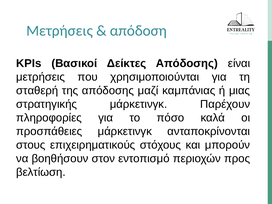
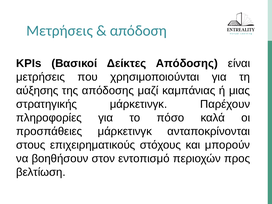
σταθερή: σταθερή -> αύξησης
